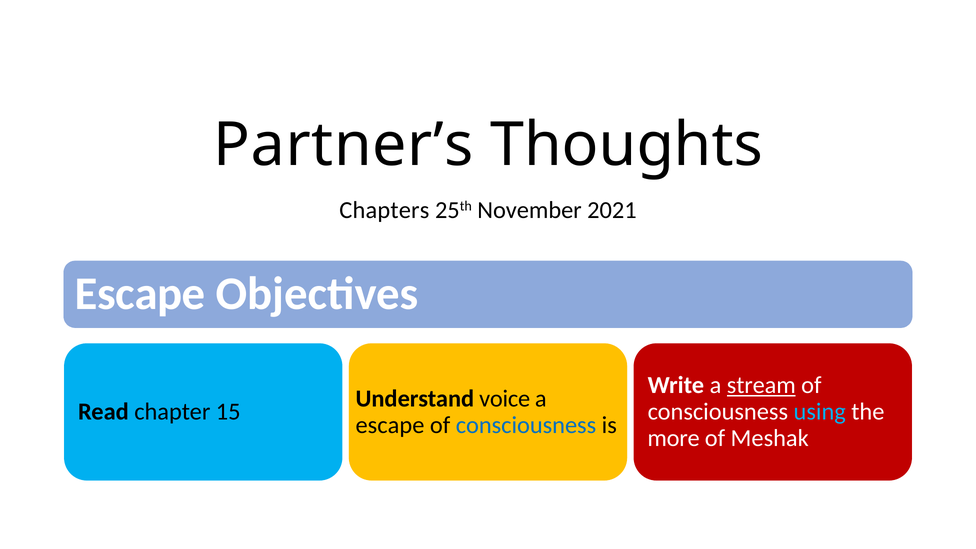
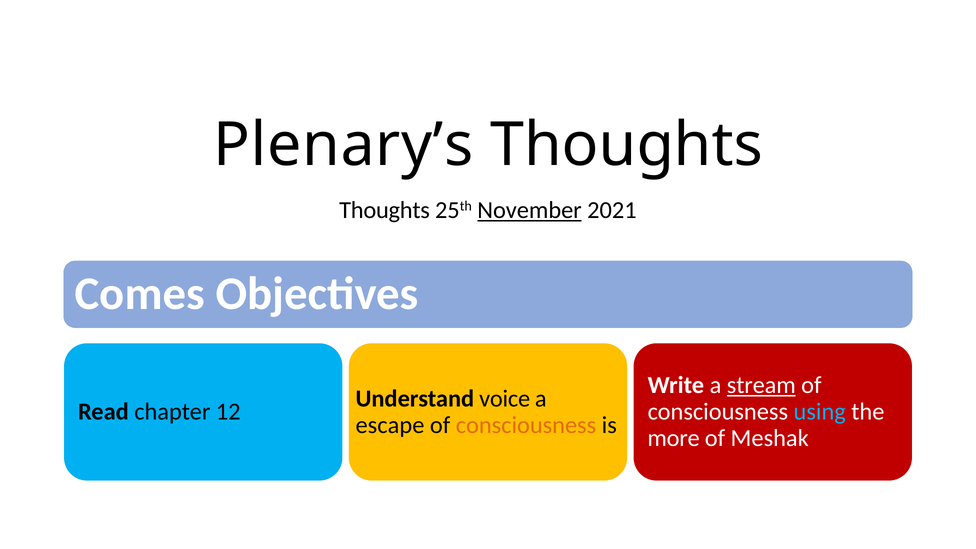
Partner’s: Partner’s -> Plenary’s
Chapters at (384, 210): Chapters -> Thoughts
November underline: none -> present
Escape at (140, 294): Escape -> Comes
15: 15 -> 12
consciousness at (526, 425) colour: blue -> orange
